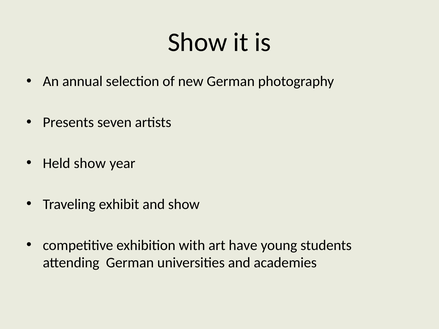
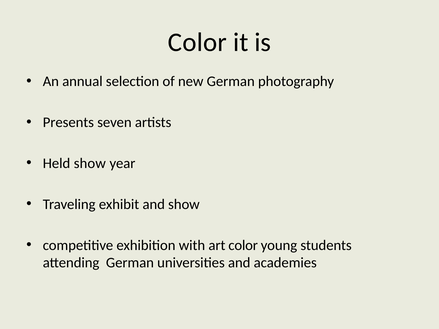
Show at (197, 42): Show -> Color
art have: have -> color
